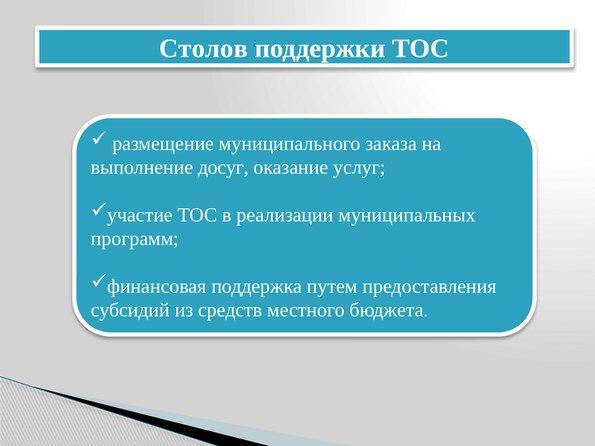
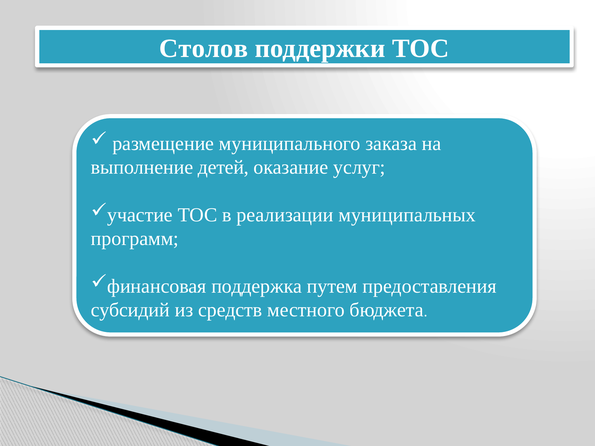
досуг: досуг -> детей
